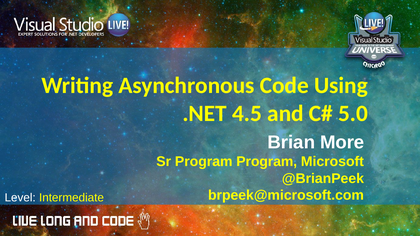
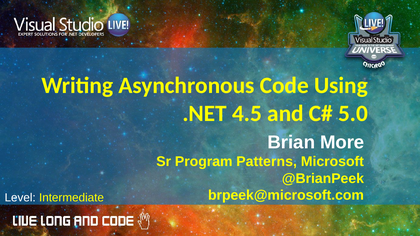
Program Program: Program -> Patterns
